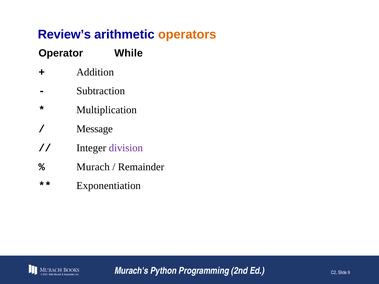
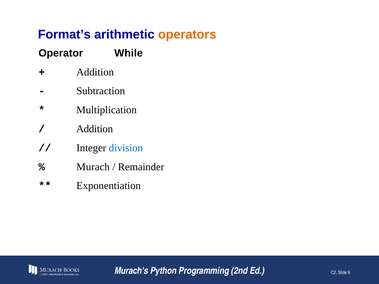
Review’s: Review’s -> Format’s
Message at (95, 129): Message -> Addition
division colour: purple -> blue
